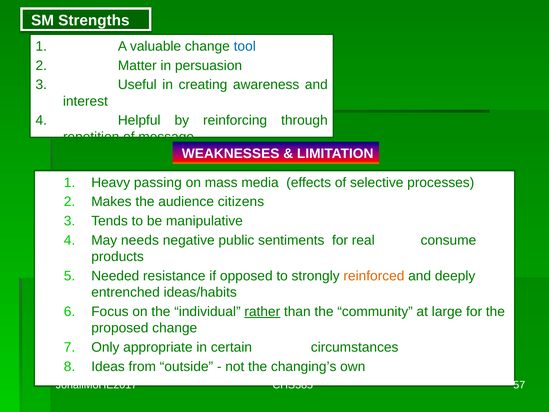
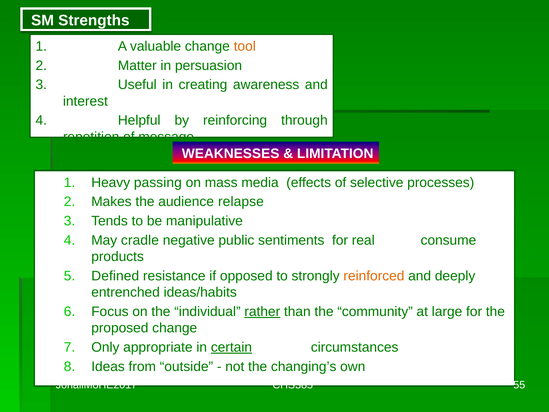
tool colour: blue -> orange
citizens: citizens -> relapse
needs: needs -> cradle
Needed: Needed -> Defined
certain underline: none -> present
57: 57 -> 55
